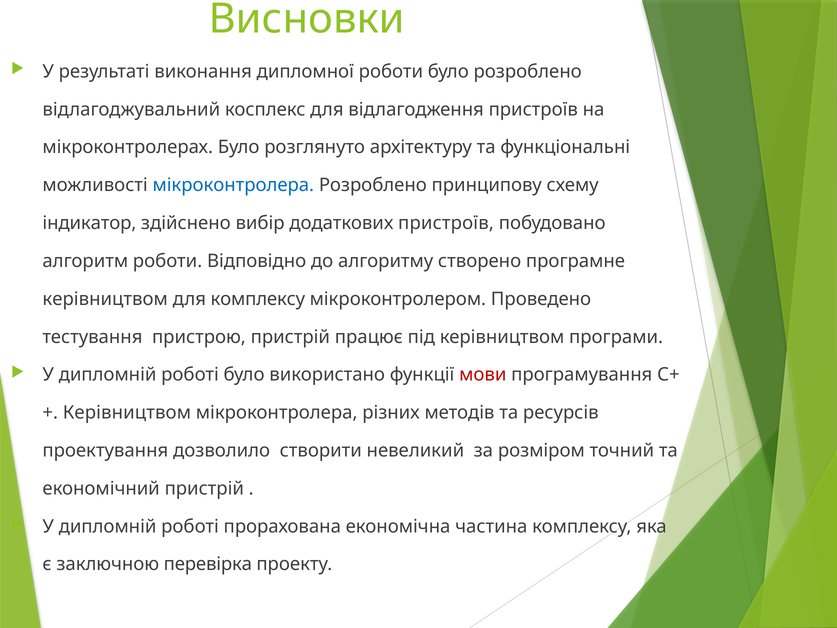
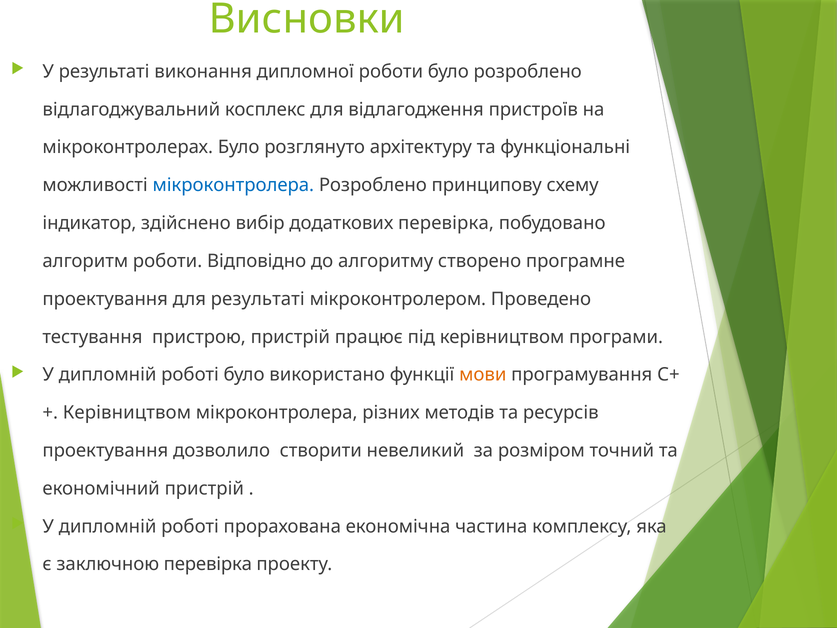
додаткових пристроїв: пристроїв -> перевірка
керівництвом at (105, 299): керівництвом -> проектування
для комплексу: комплексу -> результаті
мови colour: red -> orange
